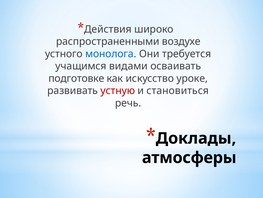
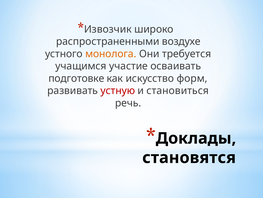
Действия: Действия -> Извозчик
монолога colour: blue -> orange
видами: видами -> участие
уроке: уроке -> форм
атмосферы: атмосферы -> становятся
